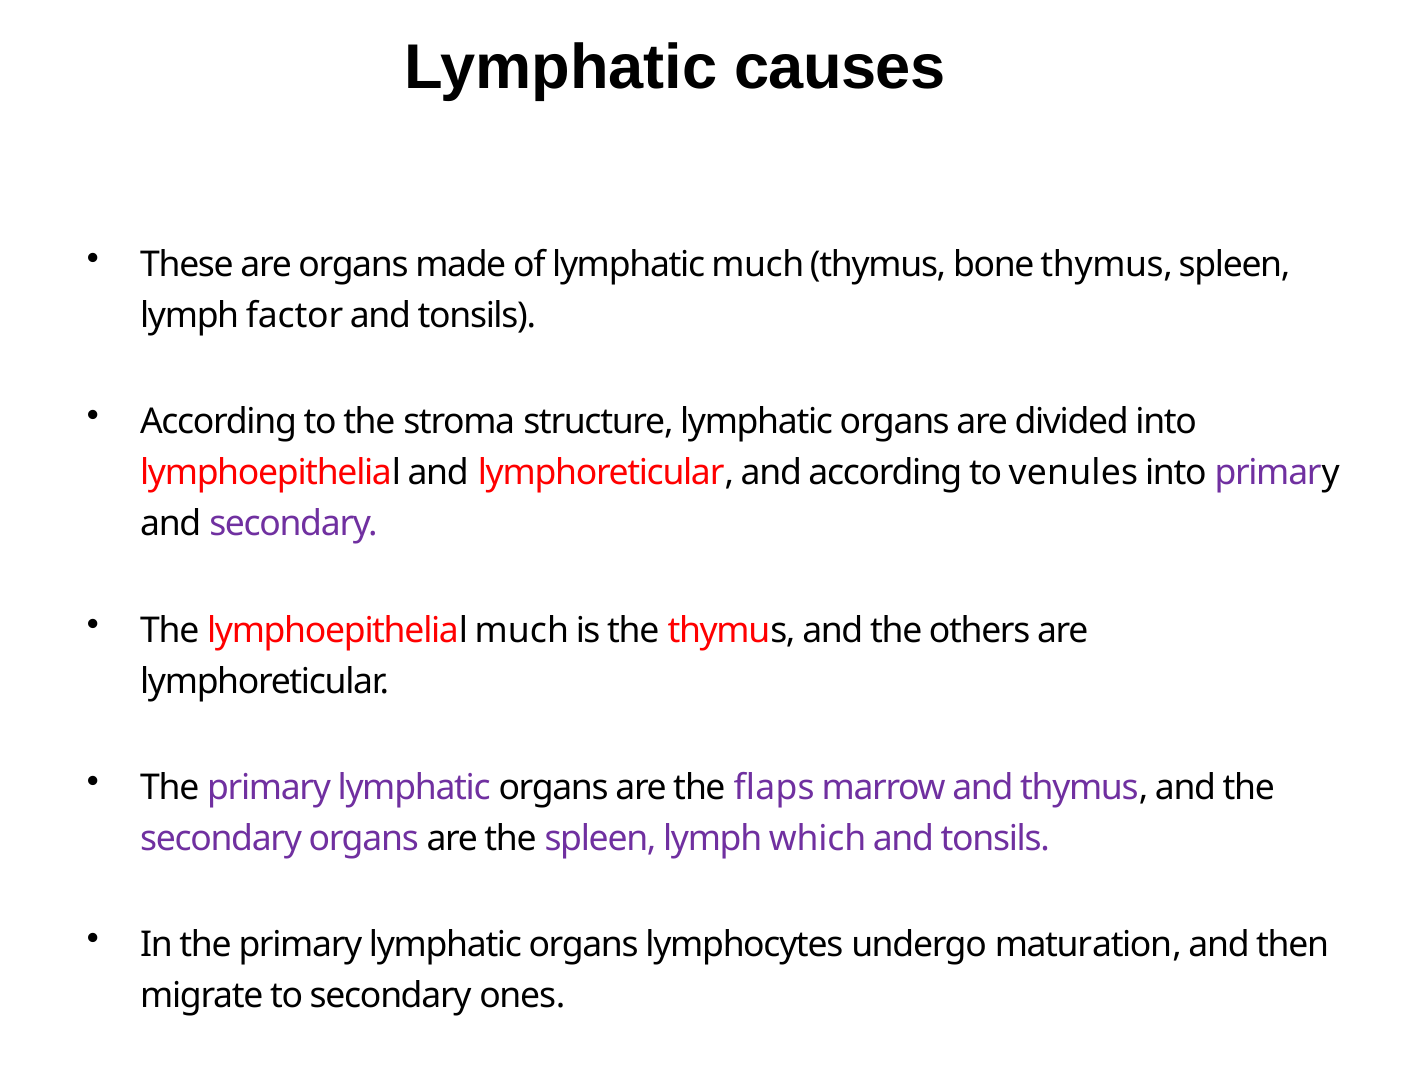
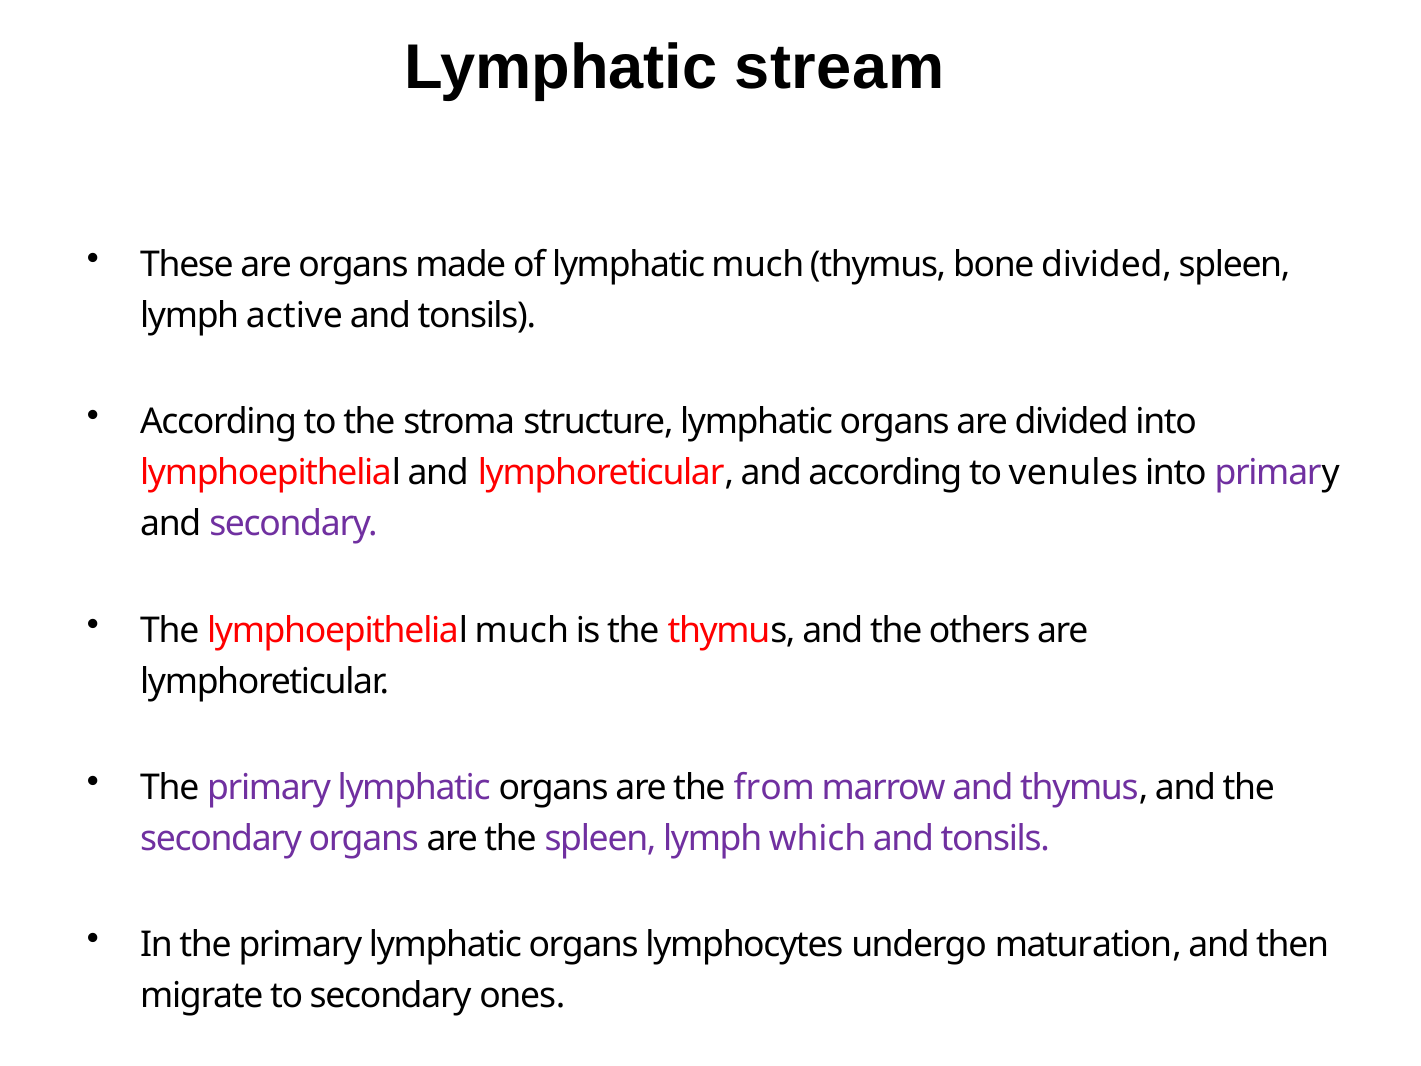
causes: causes -> stream
bone thymus: thymus -> divided
factor: factor -> active
flaps: flaps -> from
